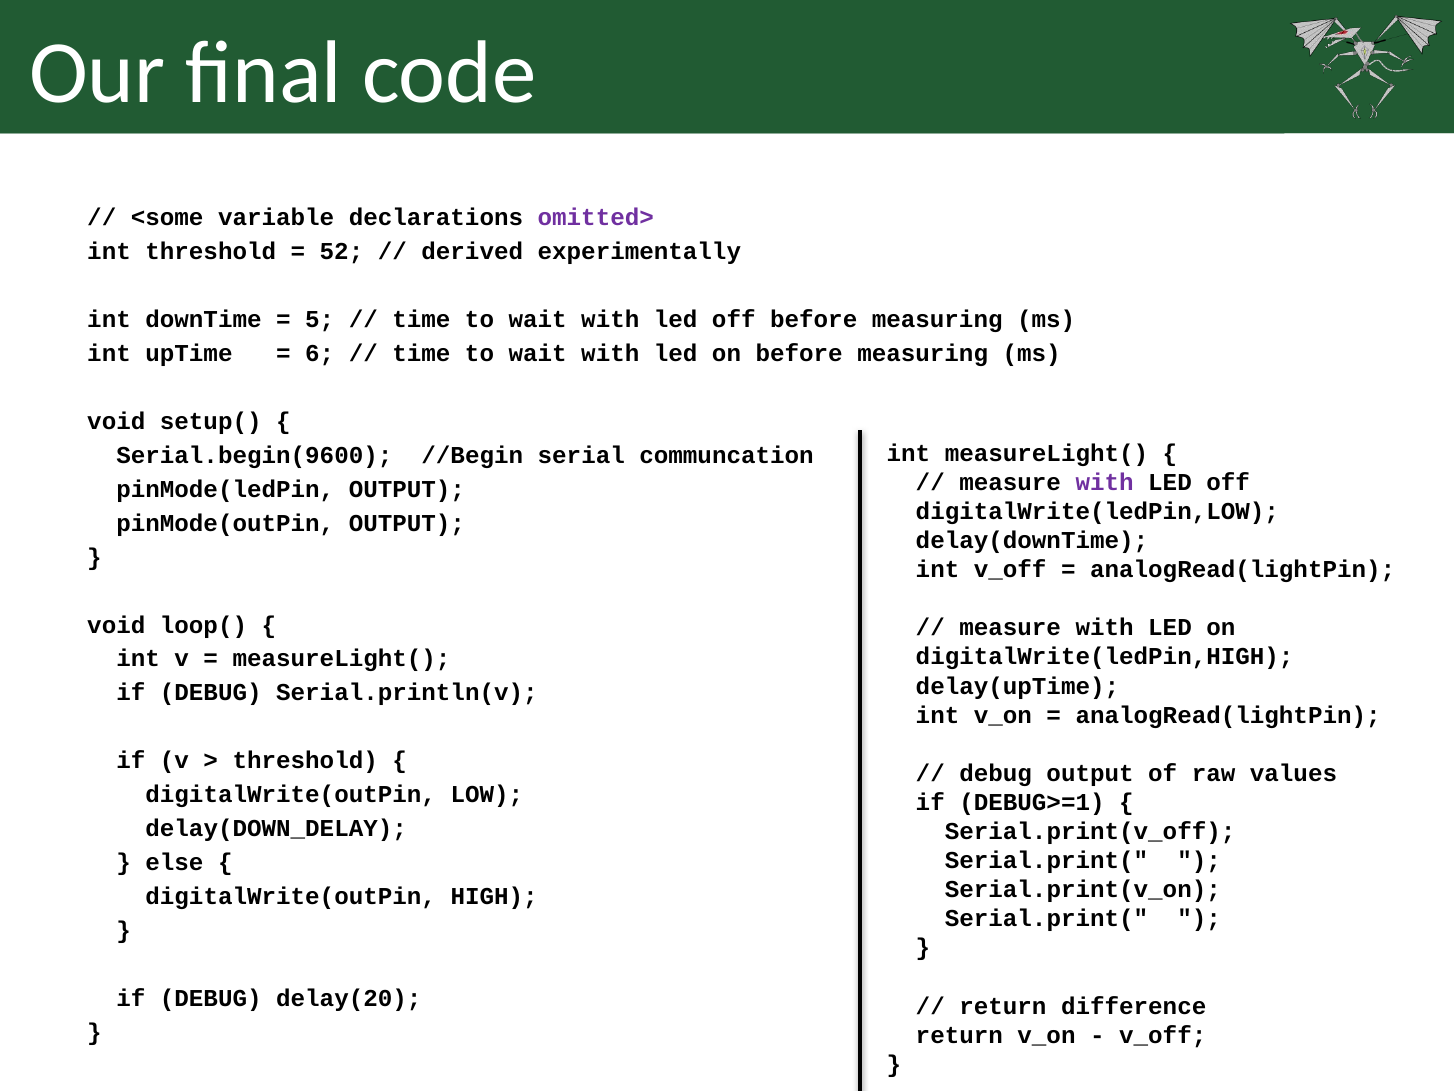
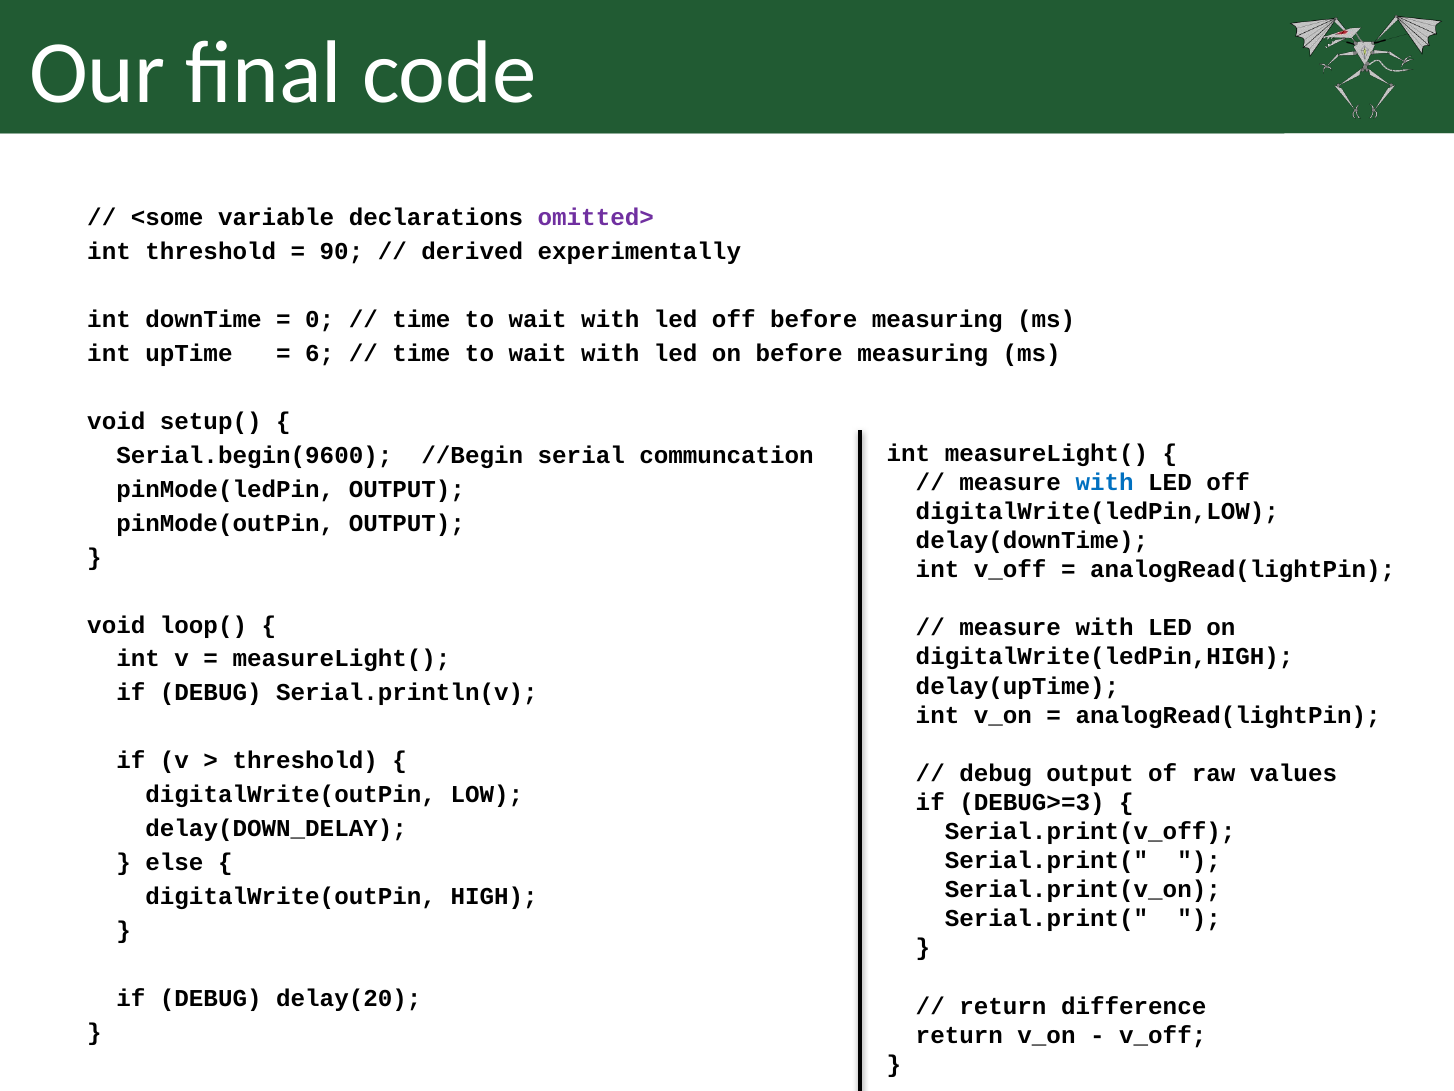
52: 52 -> 90
5: 5 -> 0
with at (1105, 482) colour: purple -> blue
DEBUG>=1: DEBUG>=1 -> DEBUG>=3
